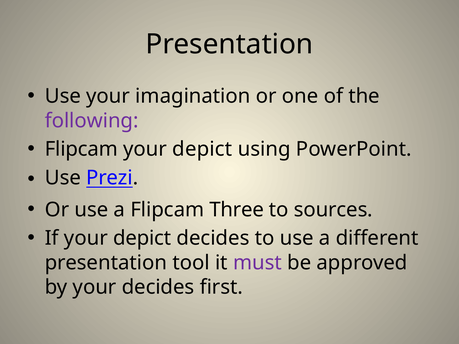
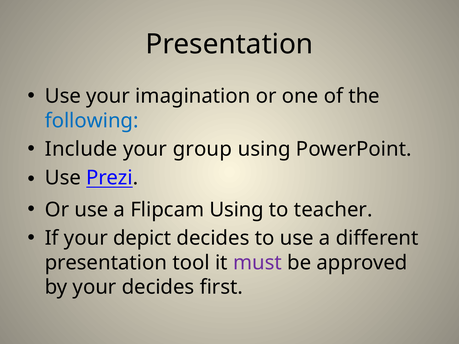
following colour: purple -> blue
Flipcam at (81, 149): Flipcam -> Include
depict at (202, 149): depict -> group
Flipcam Three: Three -> Using
sources: sources -> teacher
